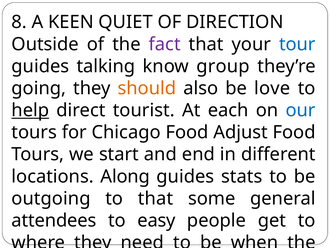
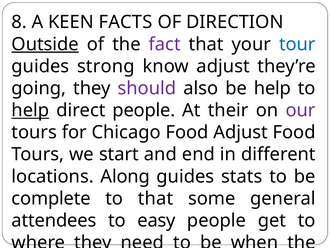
QUIET: QUIET -> FACTS
Outside underline: none -> present
talking: talking -> strong
know group: group -> adjust
should colour: orange -> purple
be love: love -> help
direct tourist: tourist -> people
each: each -> their
our colour: blue -> purple
outgoing at (51, 198): outgoing -> complete
